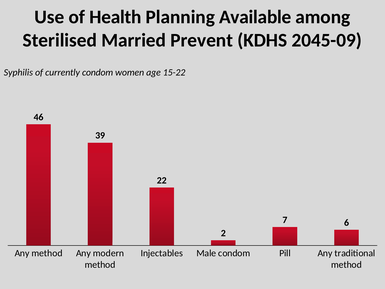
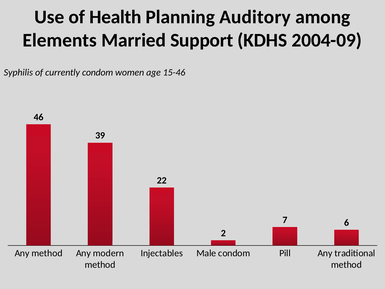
Available: Available -> Auditory
Sterilised: Sterilised -> Elements
Prevent: Prevent -> Support
2045-09: 2045-09 -> 2004-09
15-22: 15-22 -> 15-46
